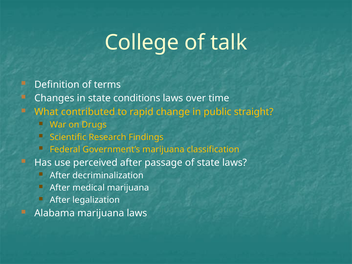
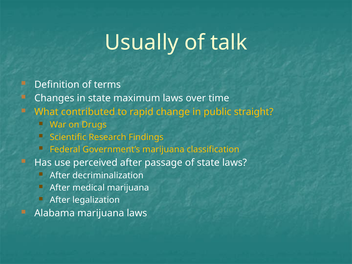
College: College -> Usually
conditions: conditions -> maximum
